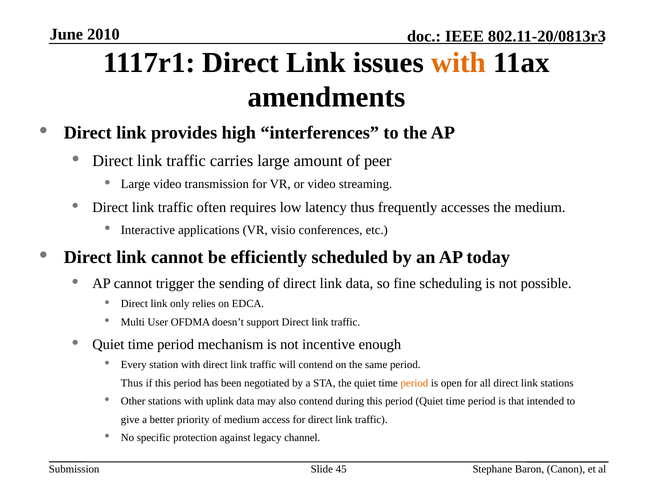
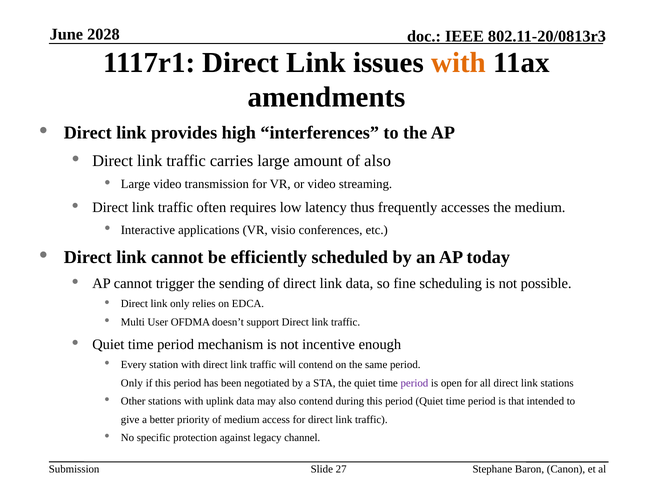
2010: 2010 -> 2028
of peer: peer -> also
Thus at (132, 383): Thus -> Only
period at (414, 383) colour: orange -> purple
45: 45 -> 27
